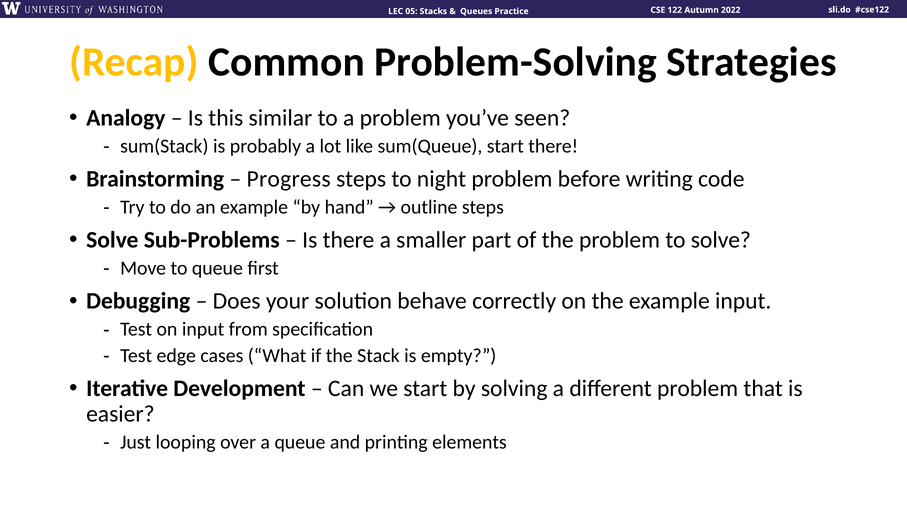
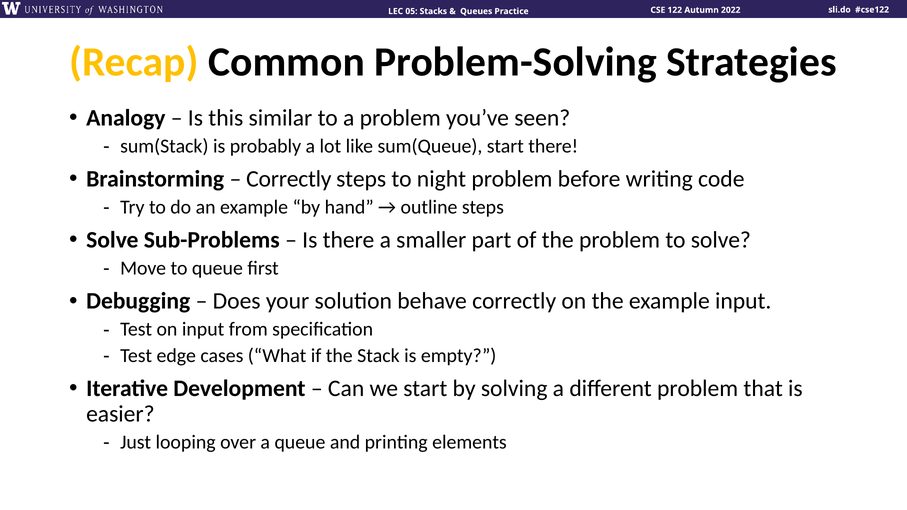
Progress at (289, 179): Progress -> Correctly
